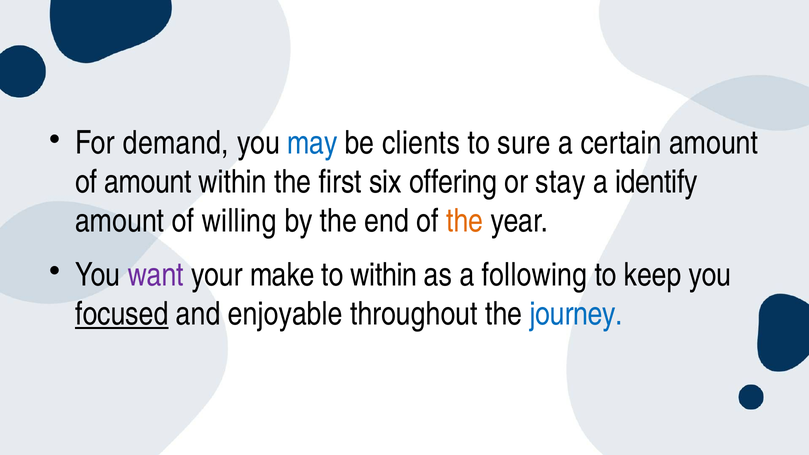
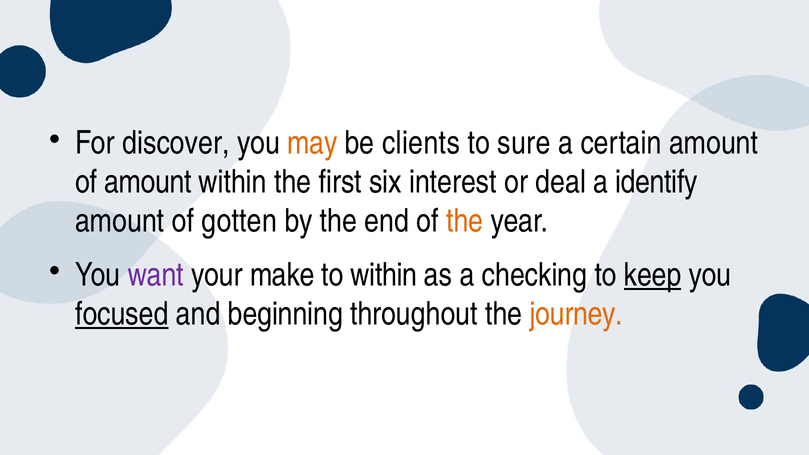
demand: demand -> discover
may colour: blue -> orange
offering: offering -> interest
stay: stay -> deal
willing: willing -> gotten
following: following -> checking
keep underline: none -> present
enjoyable: enjoyable -> beginning
journey colour: blue -> orange
